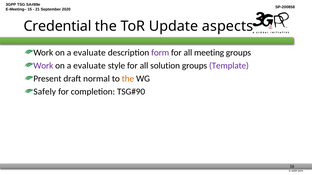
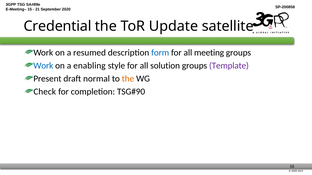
aspects: aspects -> satellite
evaluate at (89, 53): evaluate -> resumed
form colour: purple -> blue
Work at (43, 66) colour: purple -> blue
evaluate at (89, 66): evaluate -> enabling
Safely: Safely -> Check
